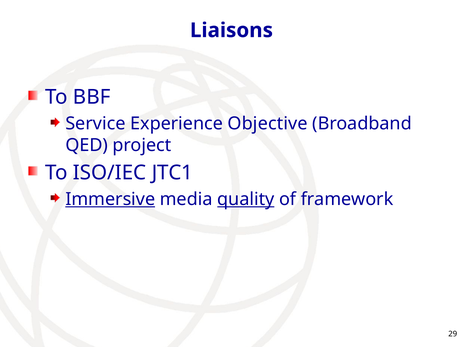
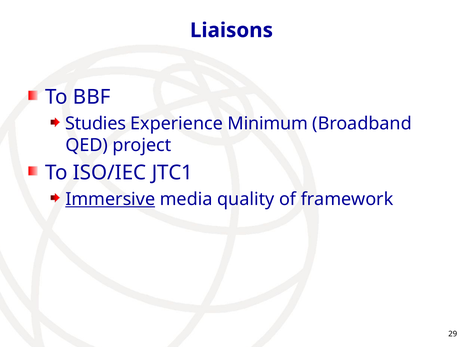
Service: Service -> Studies
Objective: Objective -> Minimum
quality underline: present -> none
